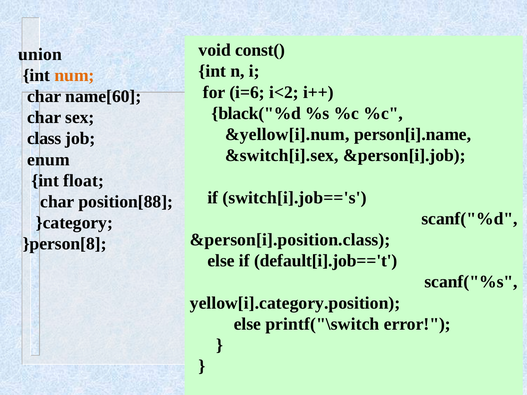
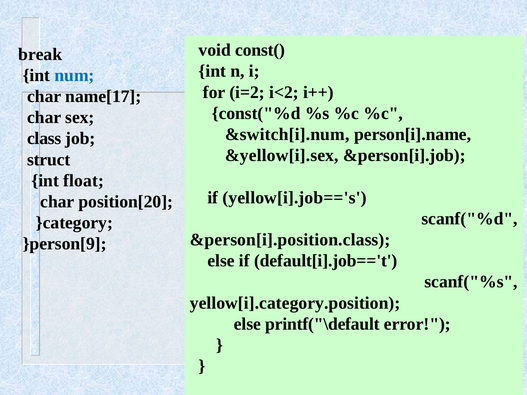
union: union -> break
num colour: orange -> blue
i=6: i=6 -> i=2
name[60: name[60 -> name[17
black("%d: black("%d -> const("%d
&yellow[i].num: &yellow[i].num -> &switch[i].num
&switch[i].sex: &switch[i].sex -> &yellow[i].sex
enum: enum -> struct
switch[i].job=='s: switch[i].job=='s -> yellow[i].job=='s
position[88: position[88 -> position[20
}person[8: }person[8 -> }person[9
printf("\switch: printf("\switch -> printf("\default
